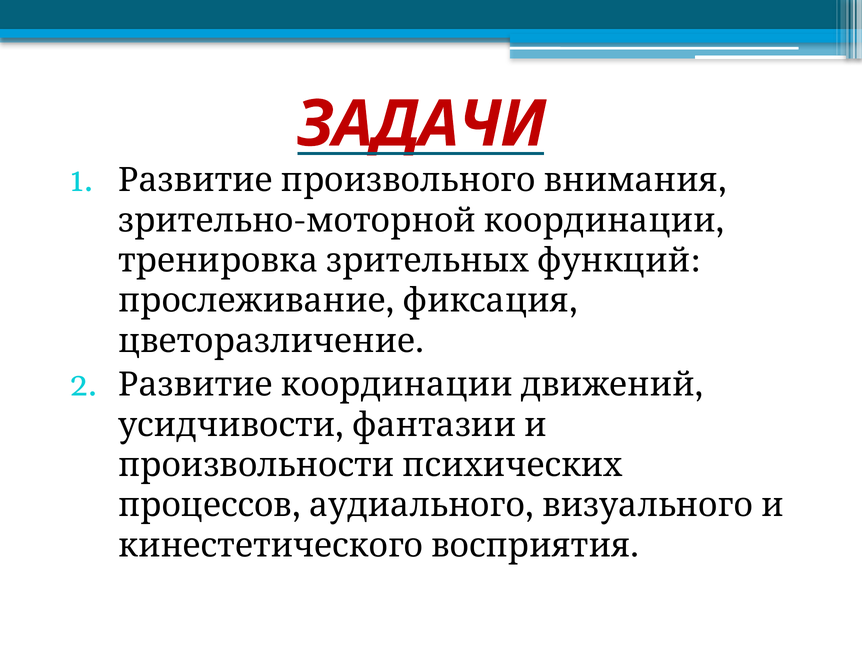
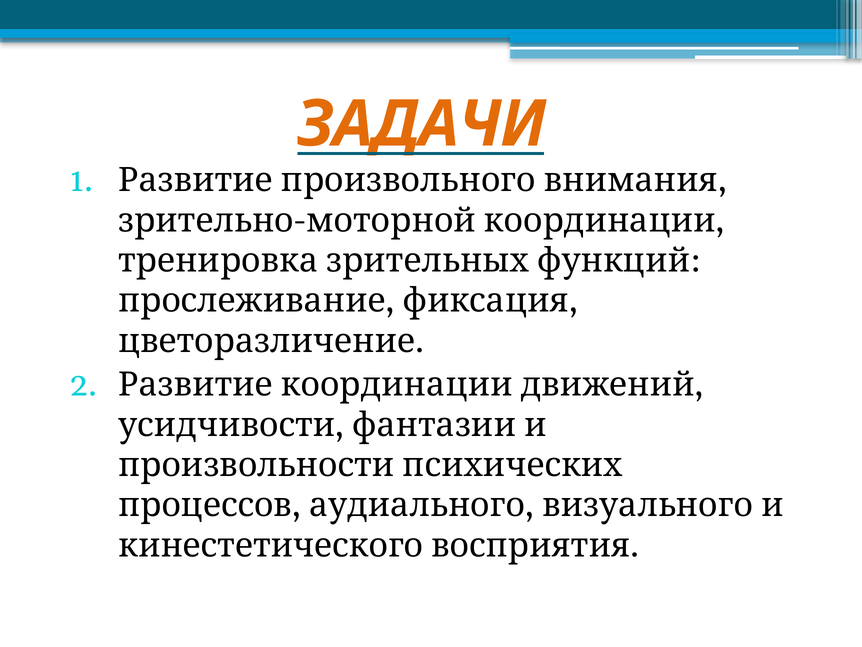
ЗАДАЧИ colour: red -> orange
